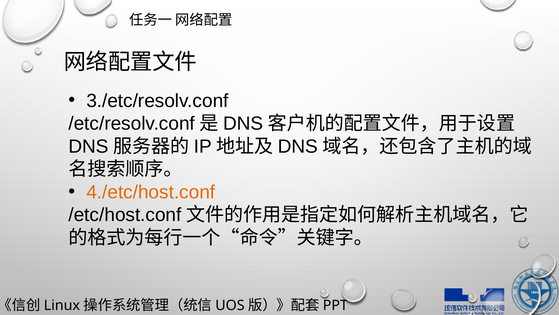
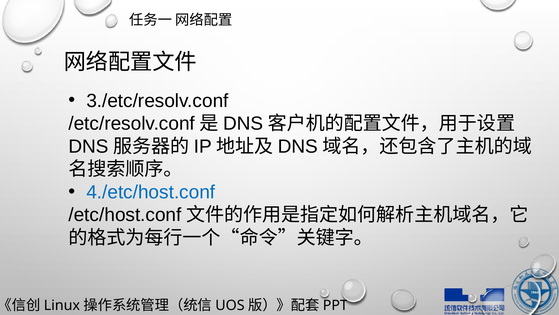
4./etc/host.conf colour: orange -> blue
